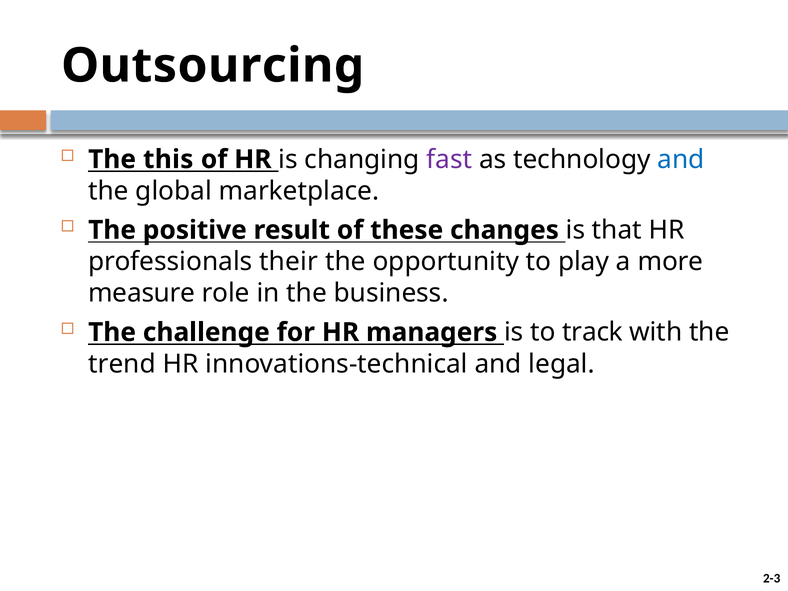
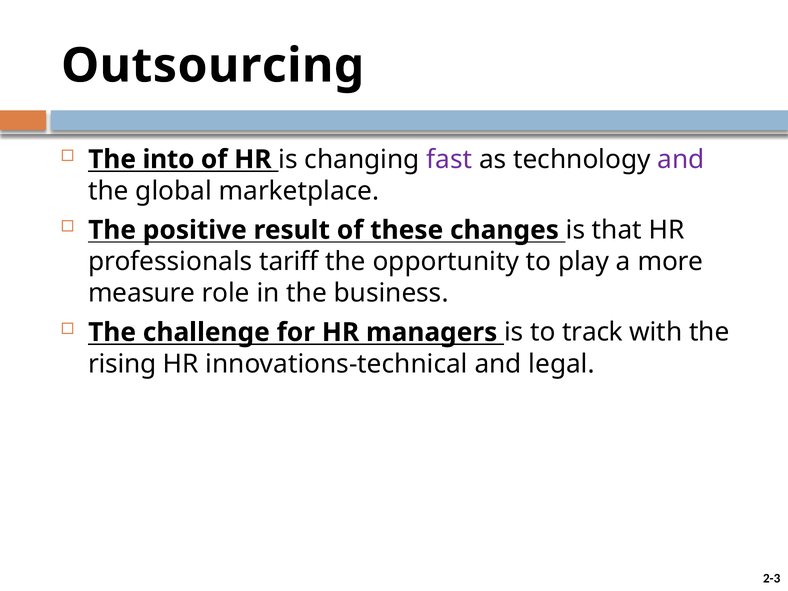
this: this -> into
and at (681, 159) colour: blue -> purple
their: their -> tariff
trend: trend -> rising
